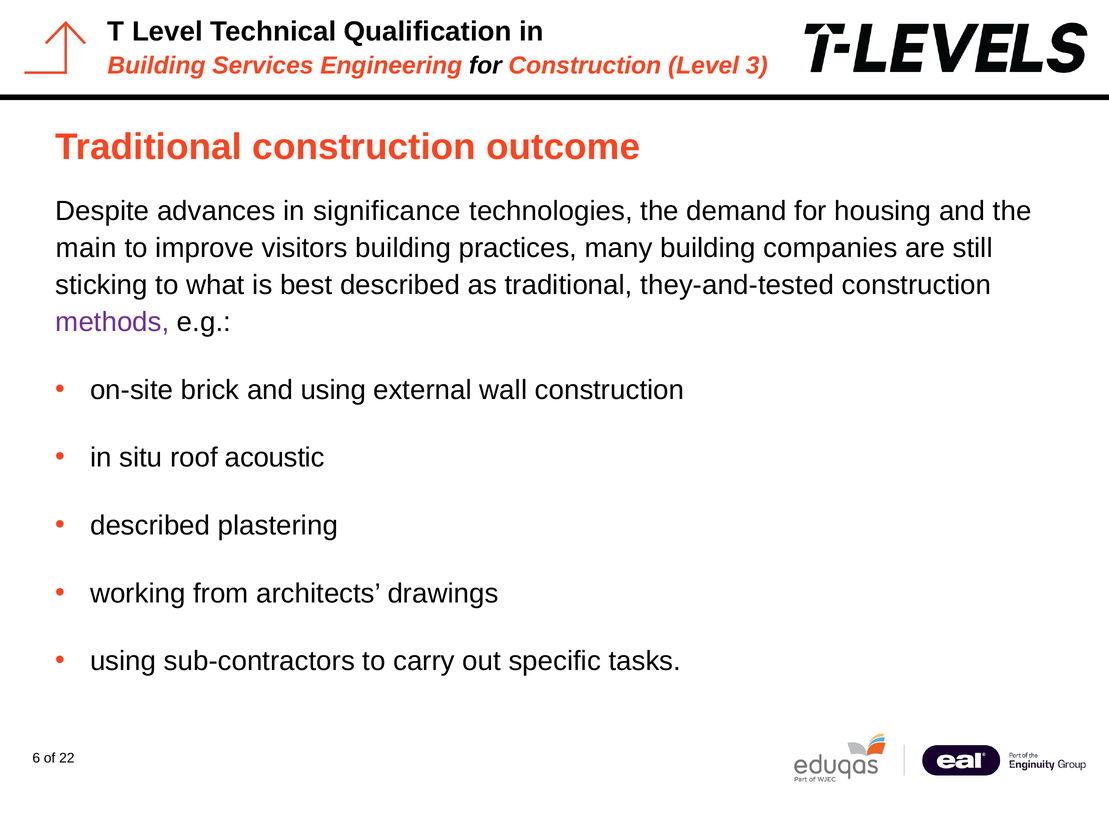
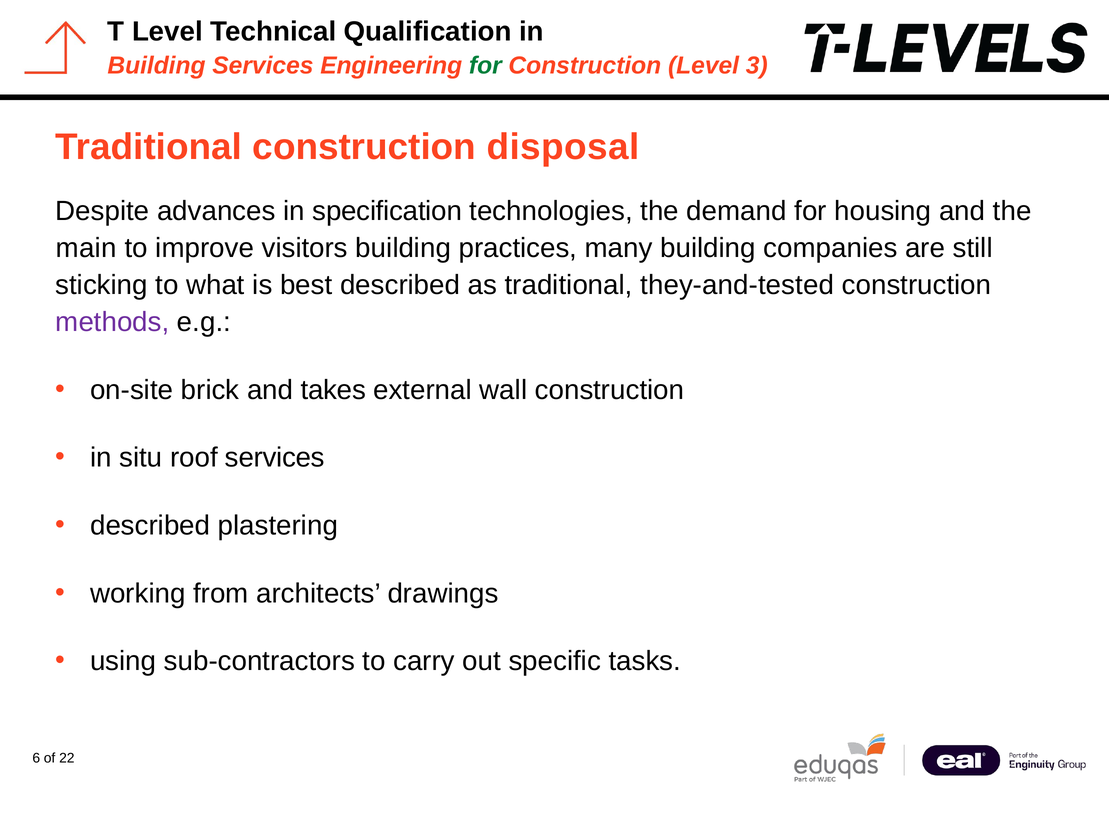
for at (485, 66) colour: black -> green
outcome: outcome -> disposal
significance: significance -> specification
and using: using -> takes
roof acoustic: acoustic -> services
